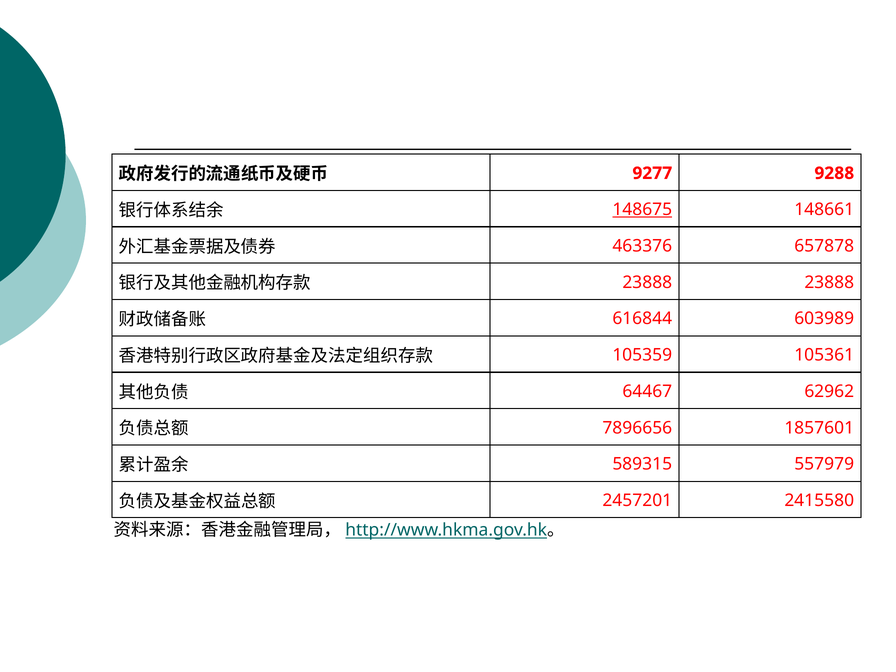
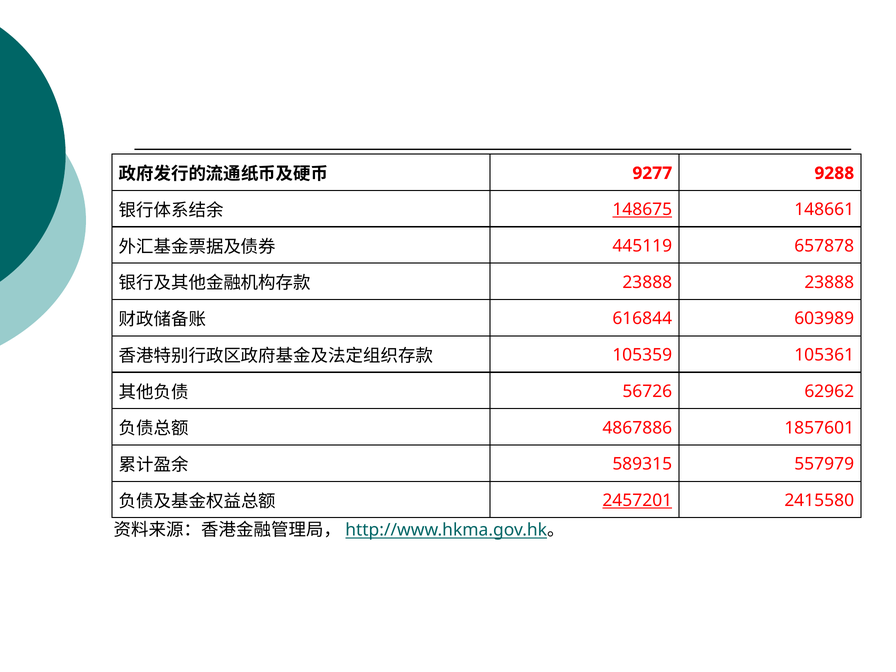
463376: 463376 -> 445119
64467: 64467 -> 56726
7896656: 7896656 -> 4867886
2457201 underline: none -> present
